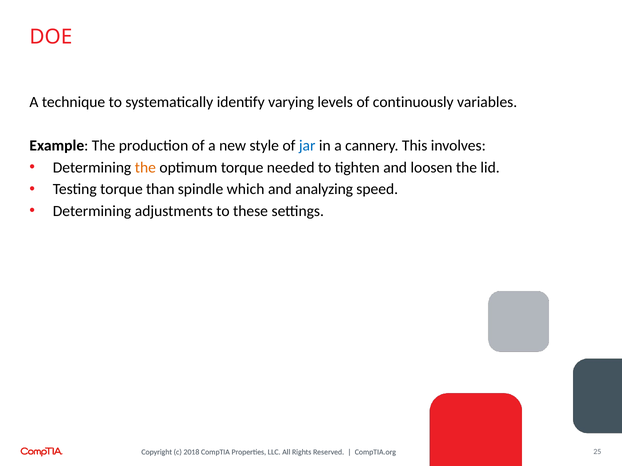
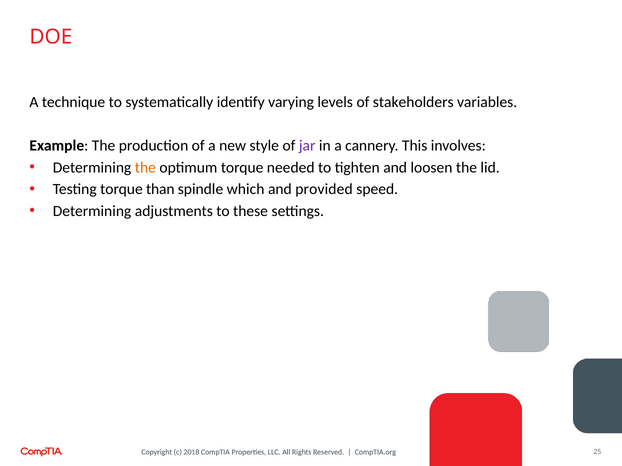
continuously: continuously -> stakeholders
jar colour: blue -> purple
analyzing: analyzing -> provided
